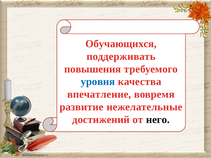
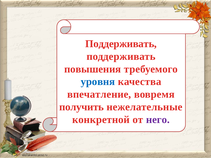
Обучающихся at (121, 44): Обучающихся -> Поддерживать
развитие: развитие -> получить
достижений: достижений -> конкретной
него colour: black -> purple
